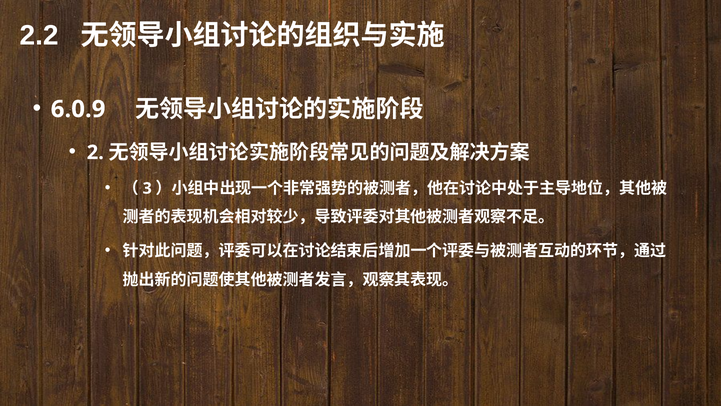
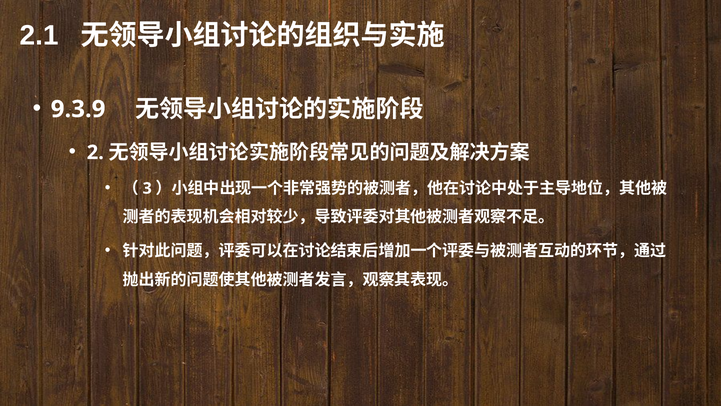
2.2: 2.2 -> 2.1
6.0.9: 6.0.9 -> 9.3.9
